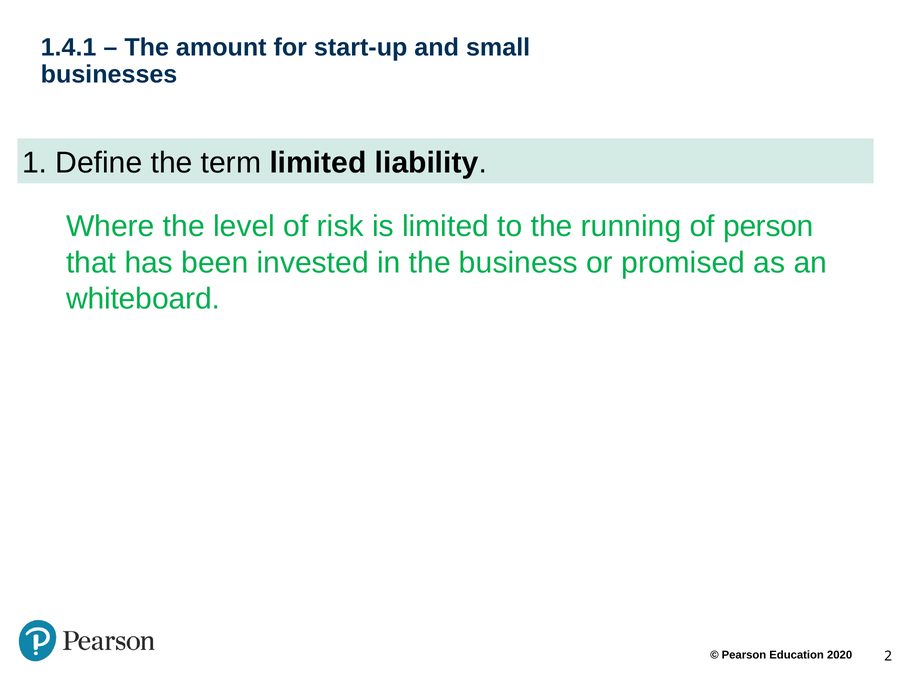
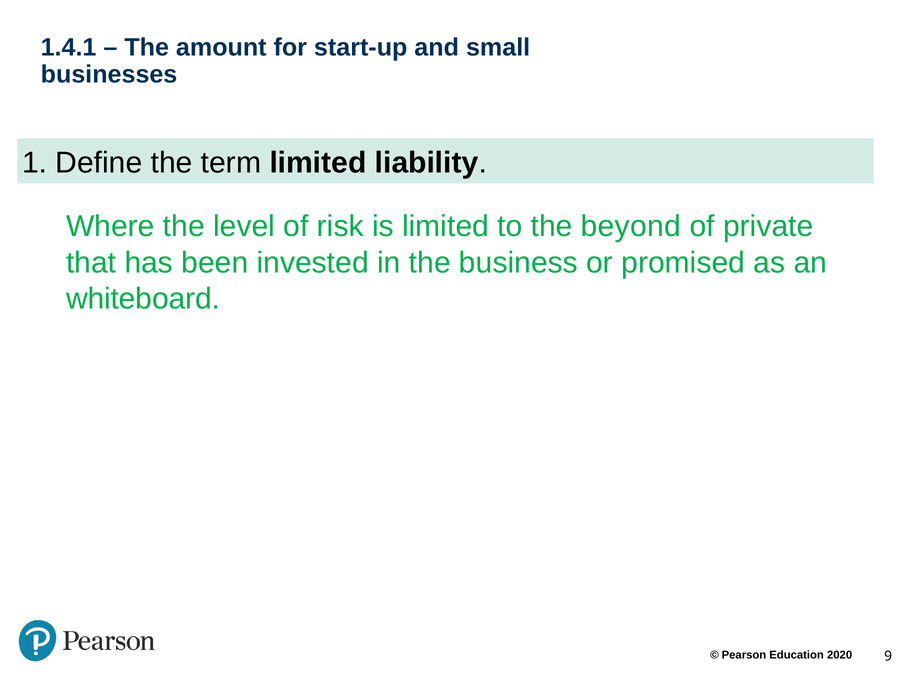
running: running -> beyond
person: person -> private
2: 2 -> 9
